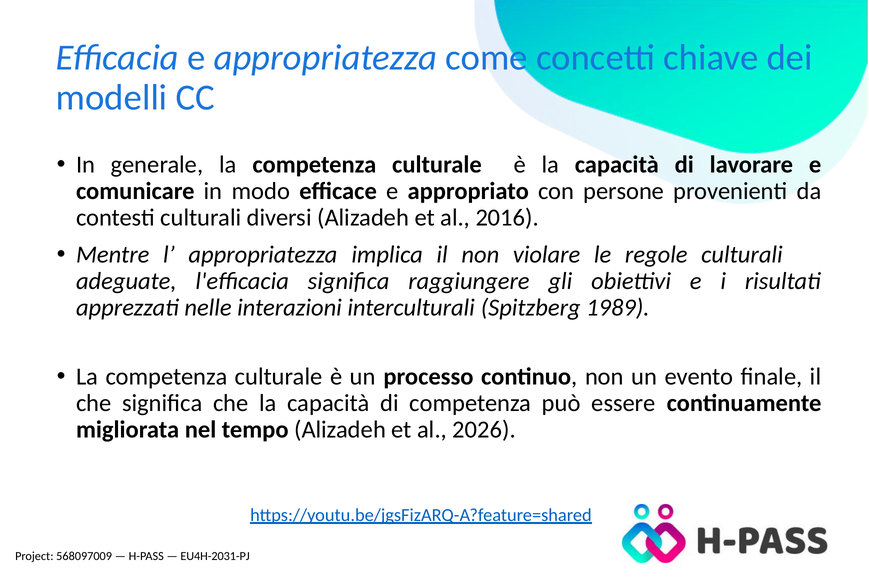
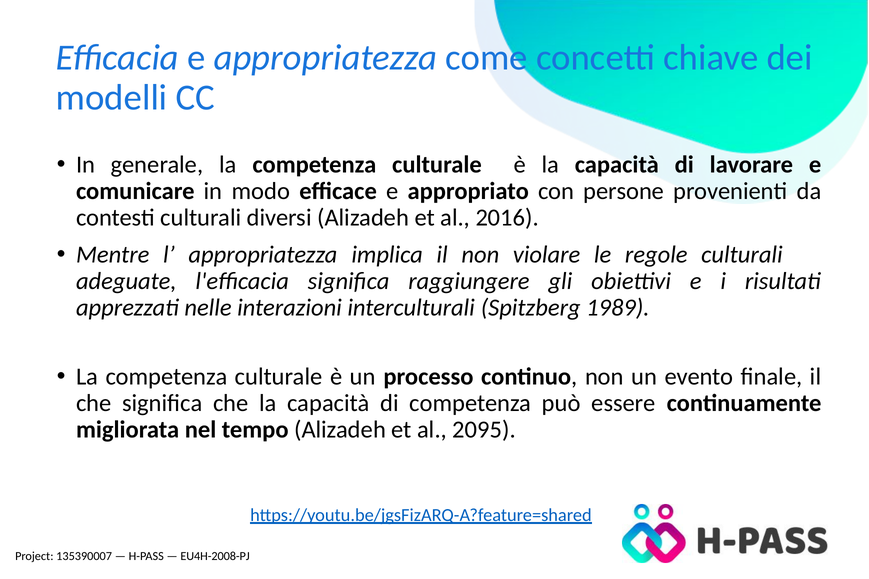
2026: 2026 -> 2095
568097009: 568097009 -> 135390007
EU4H-2031-PJ: EU4H-2031-PJ -> EU4H-2008-PJ
